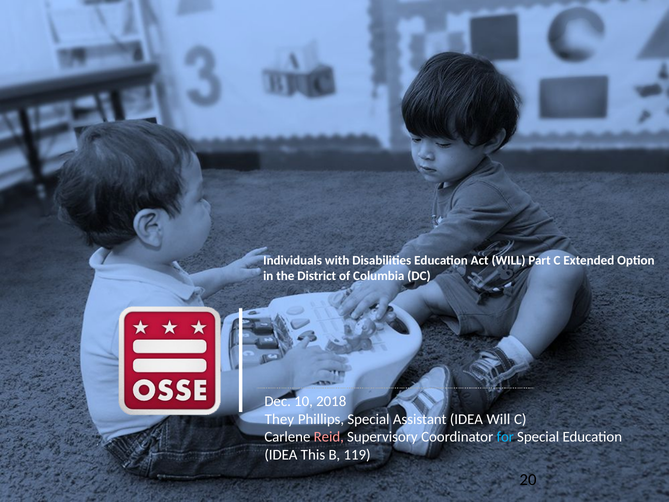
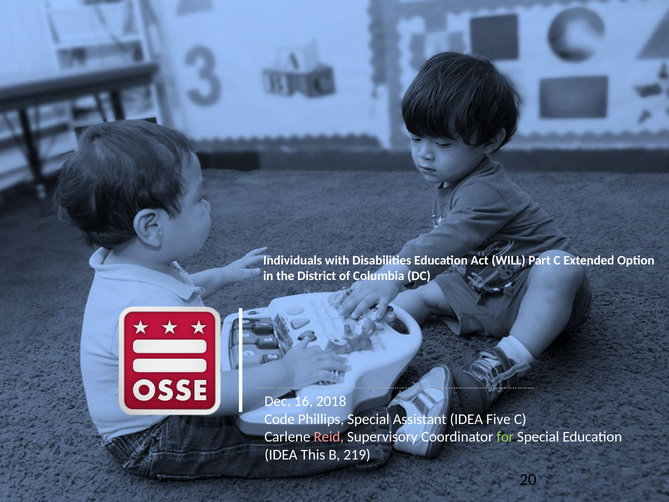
10: 10 -> 16
They: They -> Code
IDEA Will: Will -> Five
for colour: light blue -> light green
119: 119 -> 219
